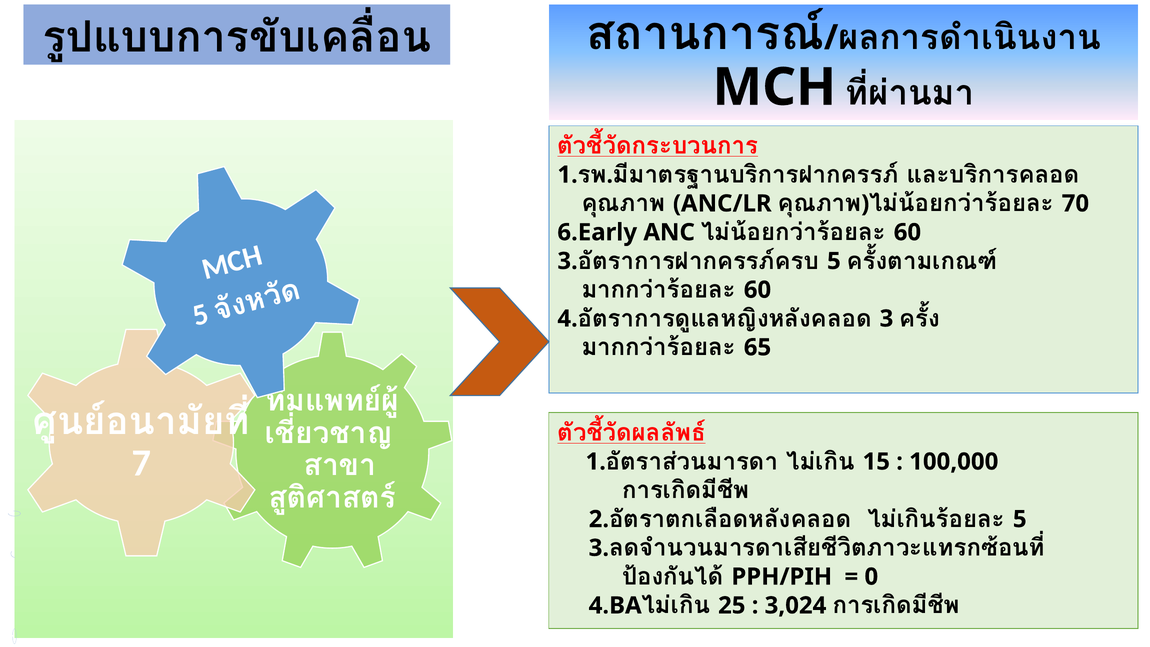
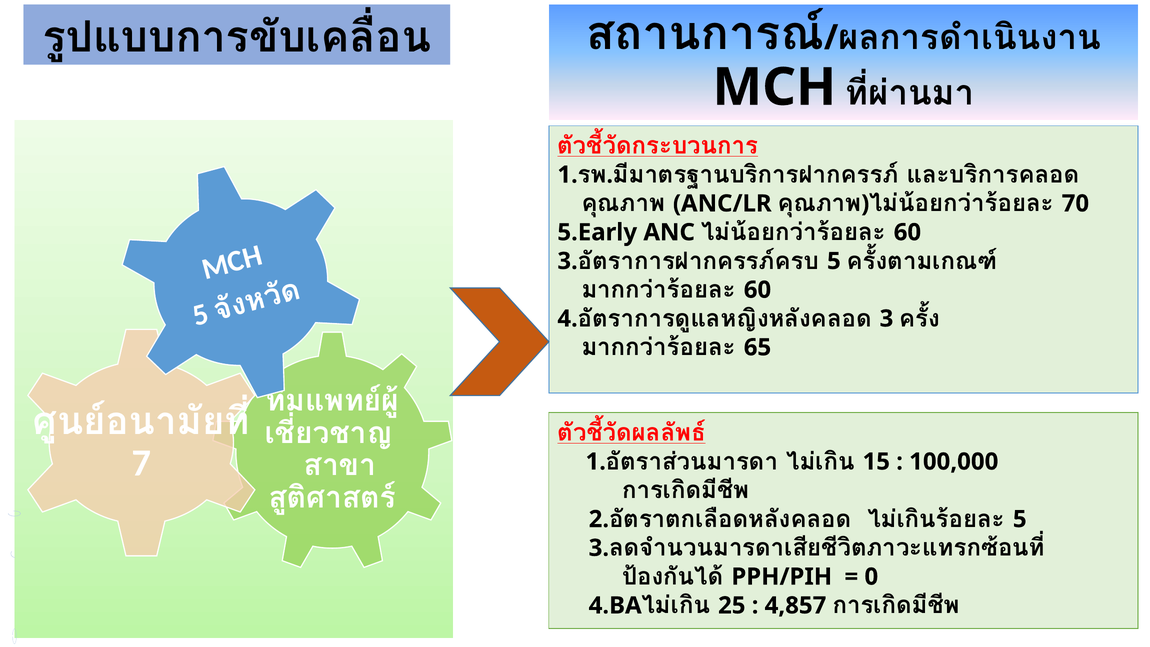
6.Early: 6.Early -> 5.Early
3,024: 3,024 -> 4,857
